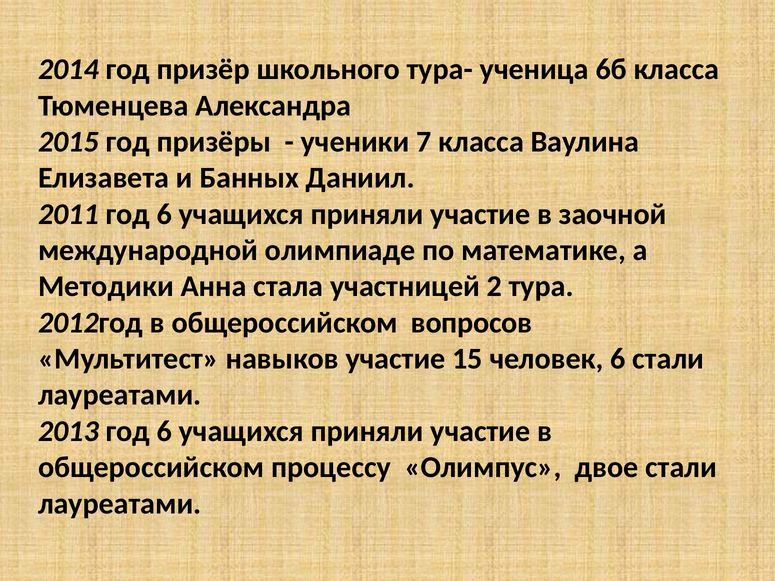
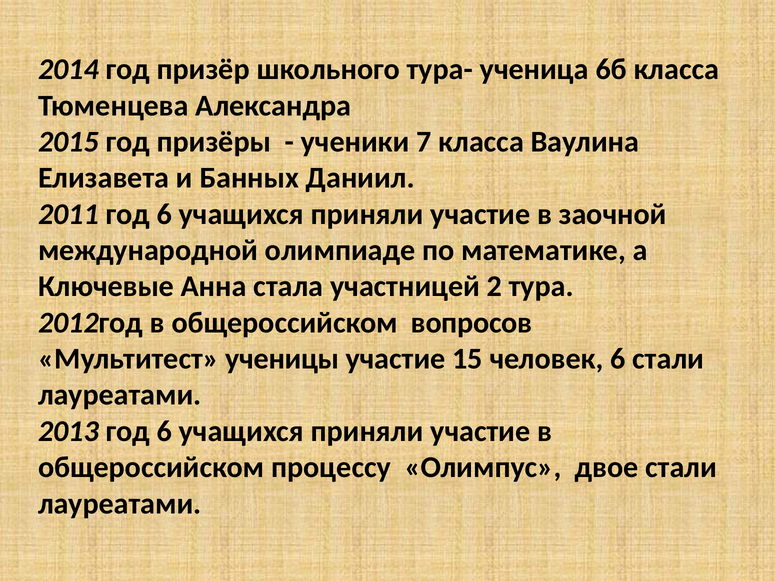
Методики: Методики -> Ключевые
навыков: навыков -> ученицы
